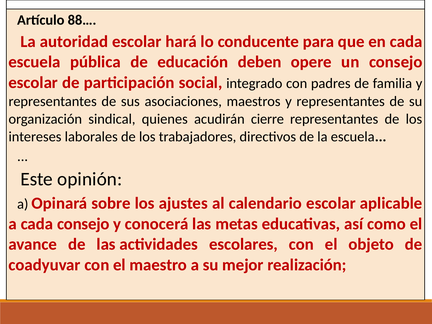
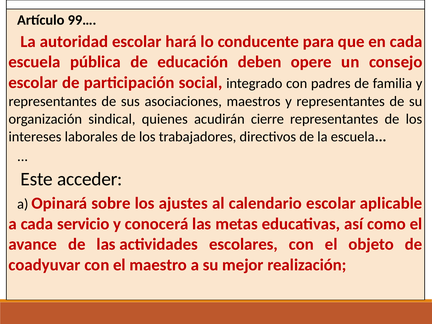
88…: 88… -> 99…
opinión: opinión -> acceder
cada consejo: consejo -> servicio
